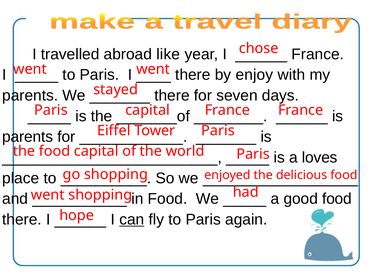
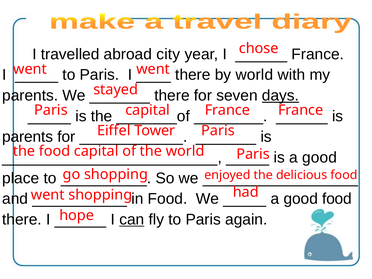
like: like -> city
by enjoy: enjoy -> world
days underline: none -> present
is a loves: loves -> good
